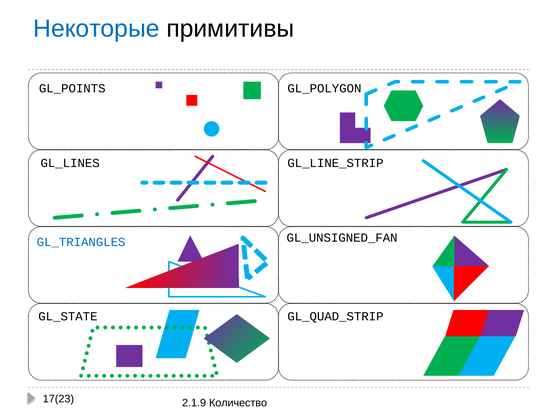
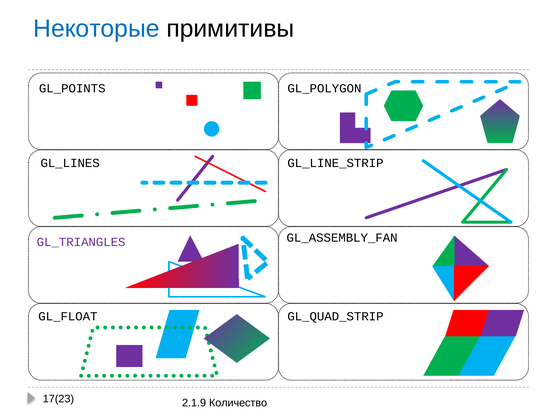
GL_UNSIGNED_FAN: GL_UNSIGNED_FAN -> GL_ASSEMBLY_FAN
GL_TRIANGLES colour: blue -> purple
GL_STATE: GL_STATE -> GL_FLOAT
